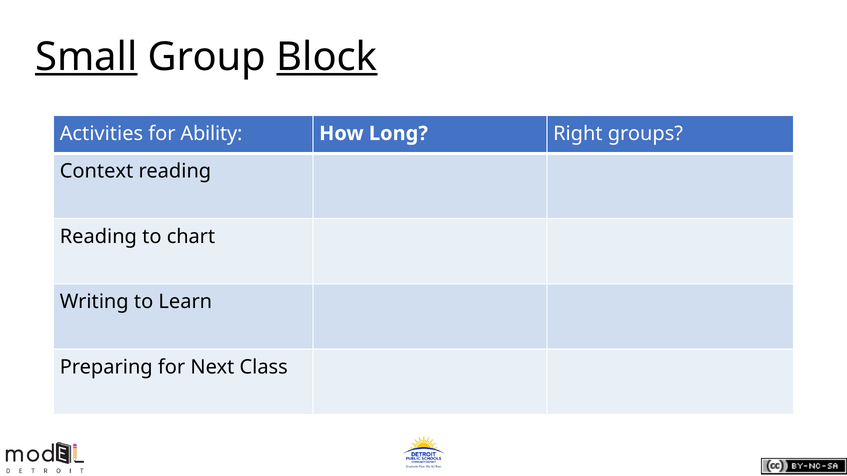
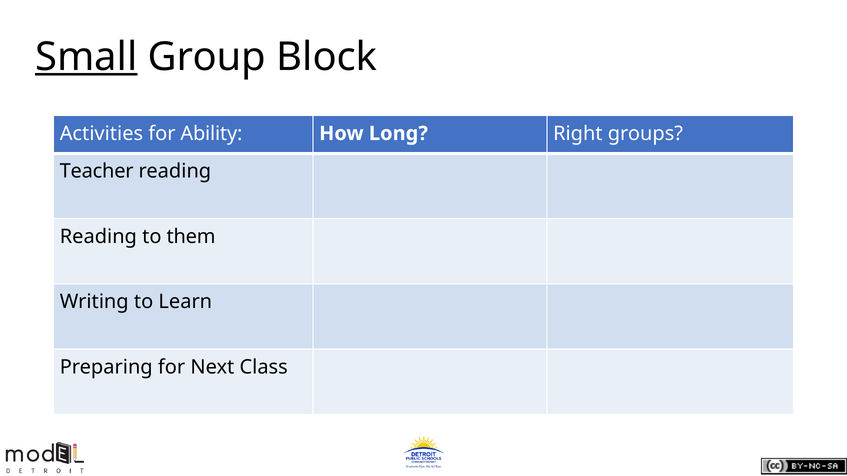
Block underline: present -> none
Context: Context -> Teacher
chart: chart -> them
